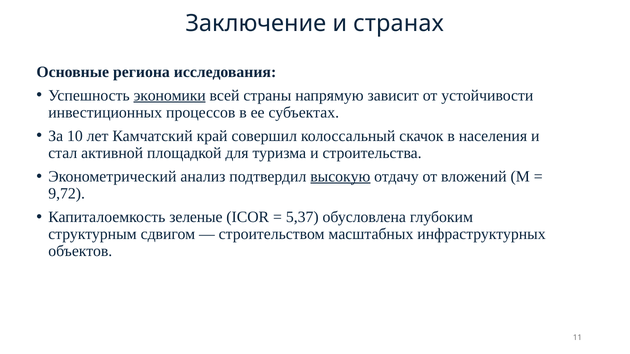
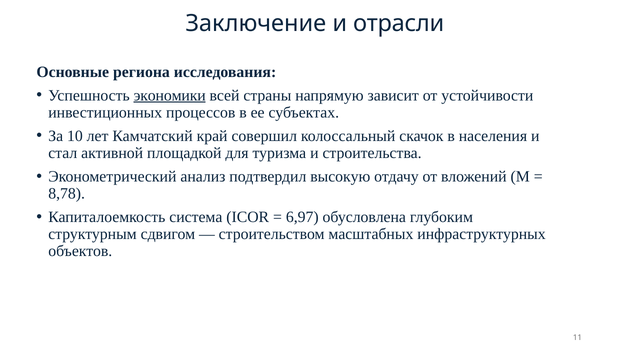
странах: странах -> отрасли
высокую underline: present -> none
9,72: 9,72 -> 8,78
зеленые: зеленые -> система
5,37: 5,37 -> 6,97
